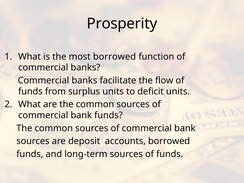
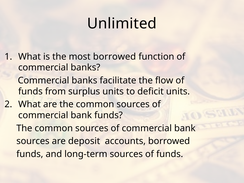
Prosperity: Prosperity -> Unlimited
